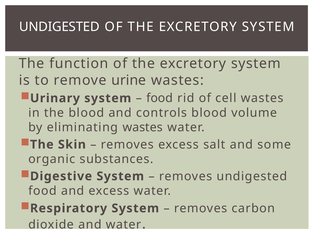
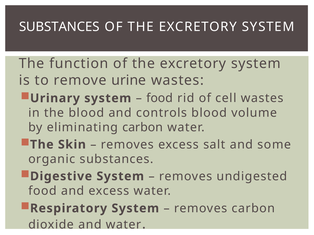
UNDIGESTED at (59, 27): UNDIGESTED -> SUBSTANCES
eliminating wastes: wastes -> carbon
